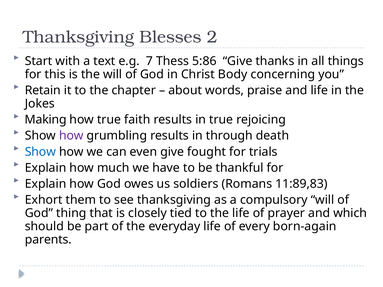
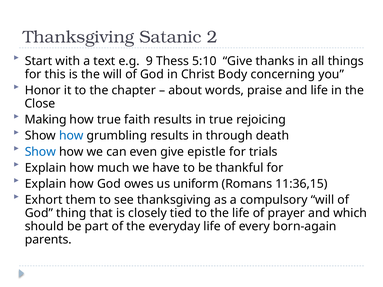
Blesses: Blesses -> Satanic
7: 7 -> 9
5:86: 5:86 -> 5:10
Retain: Retain -> Honor
Jokes: Jokes -> Close
how at (71, 136) colour: purple -> blue
fought: fought -> epistle
soldiers: soldiers -> uniform
11:89,83: 11:89,83 -> 11:36,15
